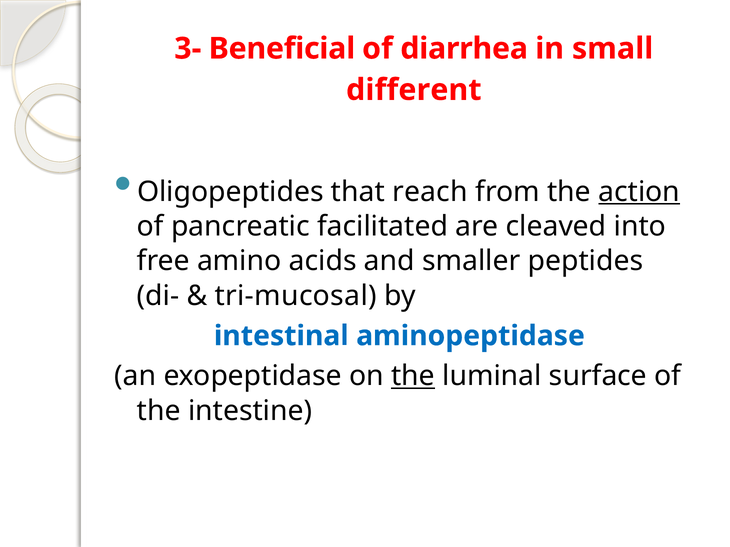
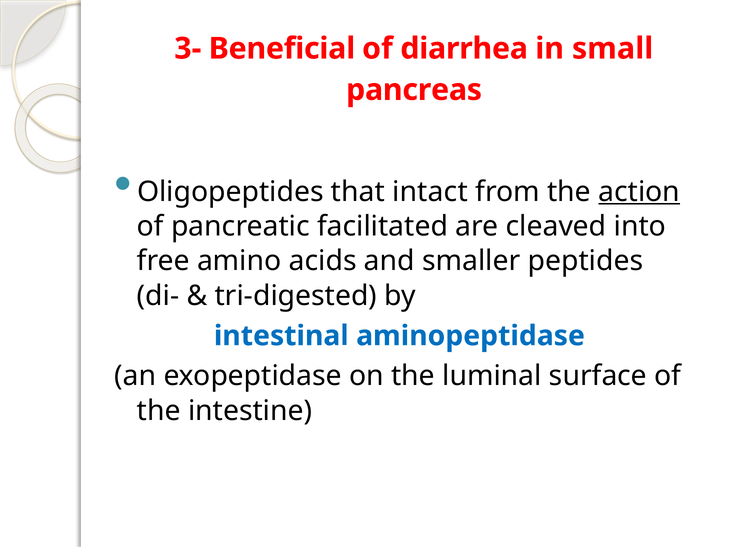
different: different -> pancreas
reach: reach -> intact
tri-mucosal: tri-mucosal -> tri-digested
the at (413, 376) underline: present -> none
